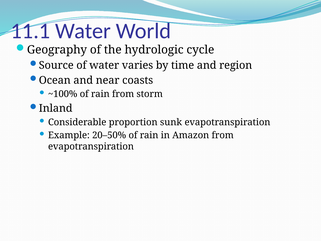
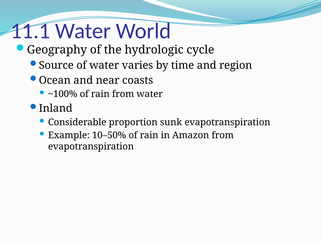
from storm: storm -> water
20–50%: 20–50% -> 10–50%
